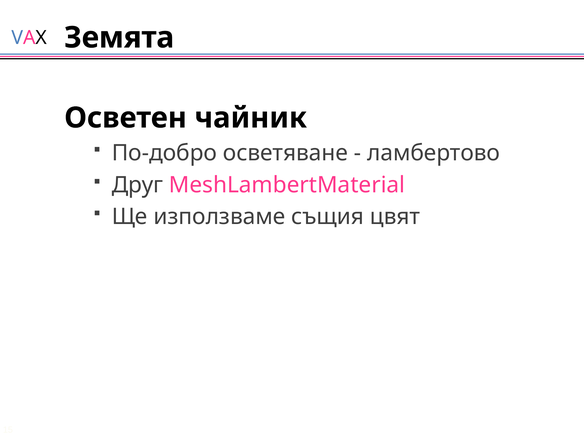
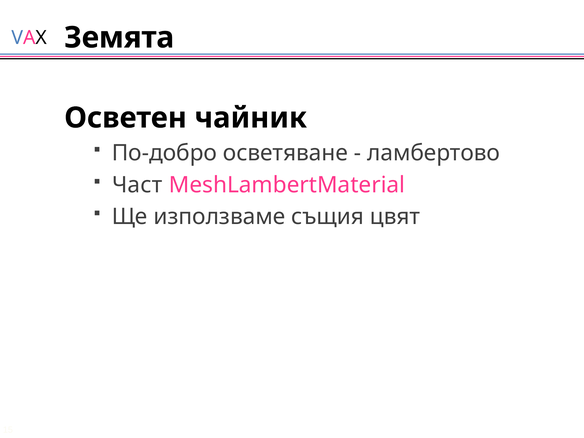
Друг: Друг -> Част
